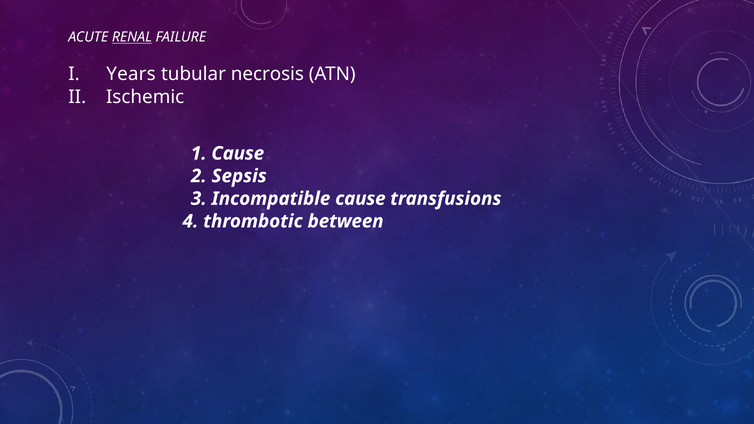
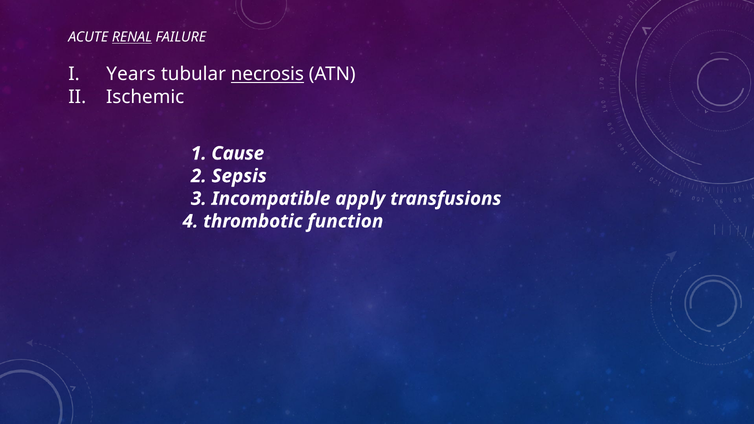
necrosis underline: none -> present
Incompatible cause: cause -> apply
between: between -> function
